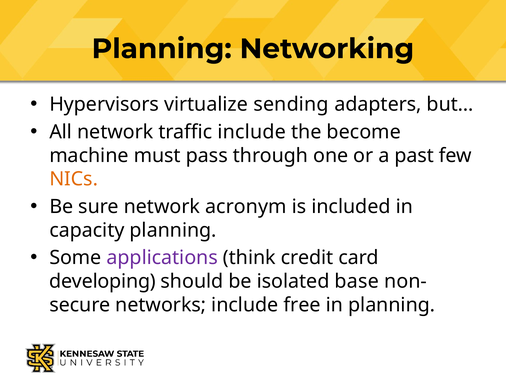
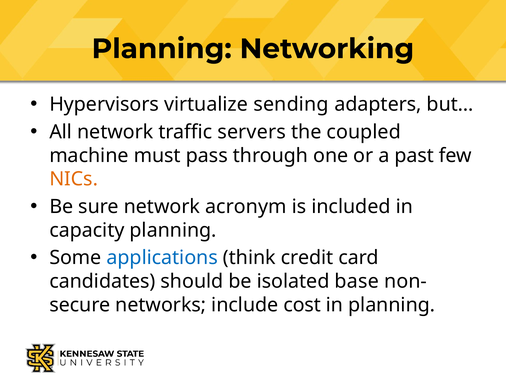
traffic include: include -> servers
become: become -> coupled
applications colour: purple -> blue
developing: developing -> candidates
free: free -> cost
